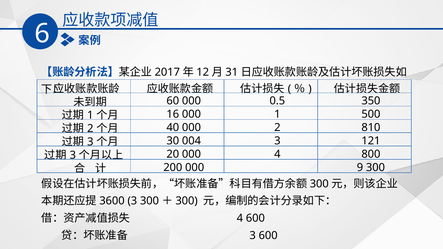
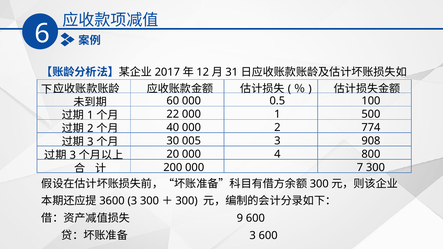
350: 350 -> 100
16: 16 -> 22
810: 810 -> 774
004: 004 -> 005
121: 121 -> 908
9: 9 -> 7
4 at (240, 218): 4 -> 9
